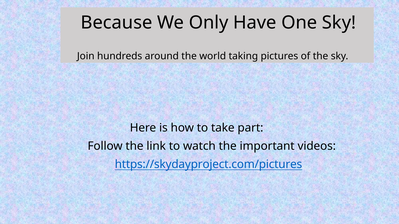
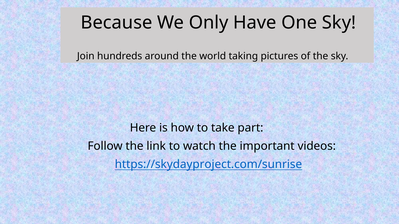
https://skydayproject.com/pictures: https://skydayproject.com/pictures -> https://skydayproject.com/sunrise
